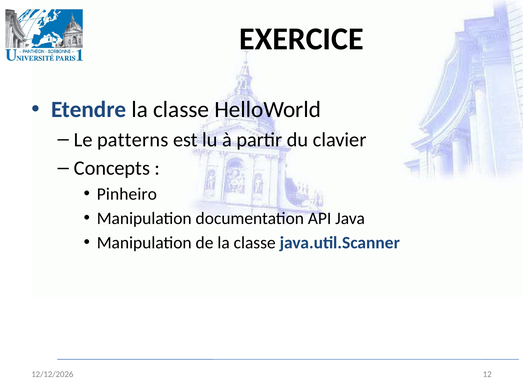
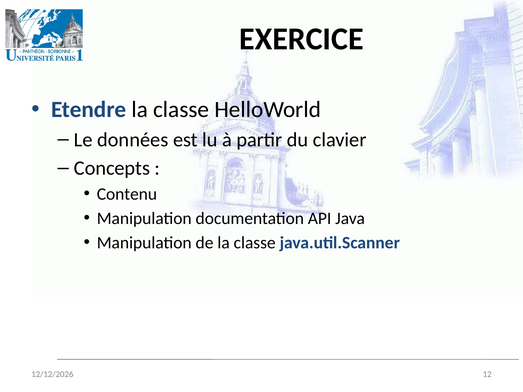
patterns: patterns -> données
Pinheiro: Pinheiro -> Contenu
